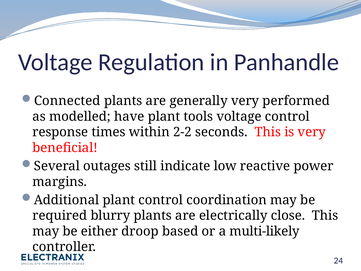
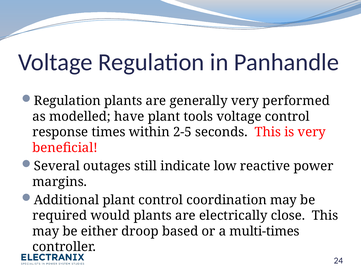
Connected at (67, 101): Connected -> Regulation
2-2: 2-2 -> 2-5
blurry: blurry -> would
multi-likely: multi-likely -> multi-times
